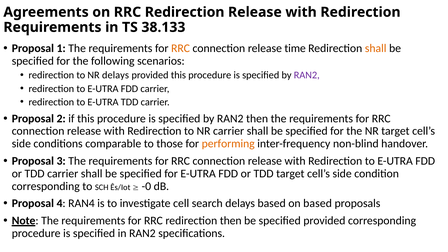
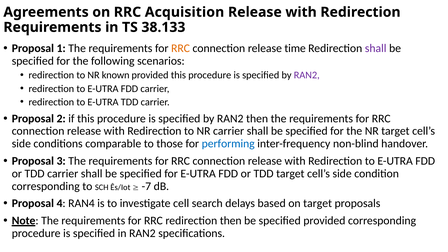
on RRC Redirection: Redirection -> Acquisition
shall at (376, 48) colour: orange -> purple
NR delays: delays -> known
performing colour: orange -> blue
-0: -0 -> -7
on based: based -> target
